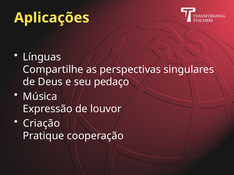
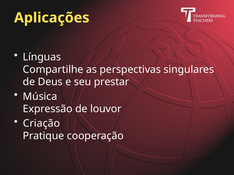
pedaço: pedaço -> prestar
